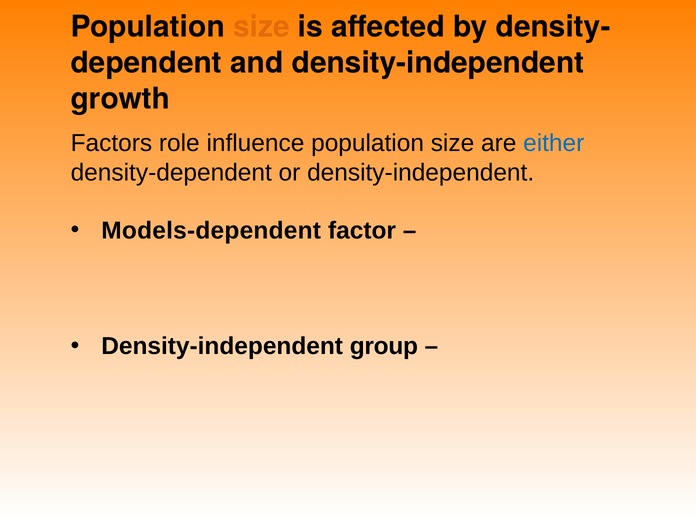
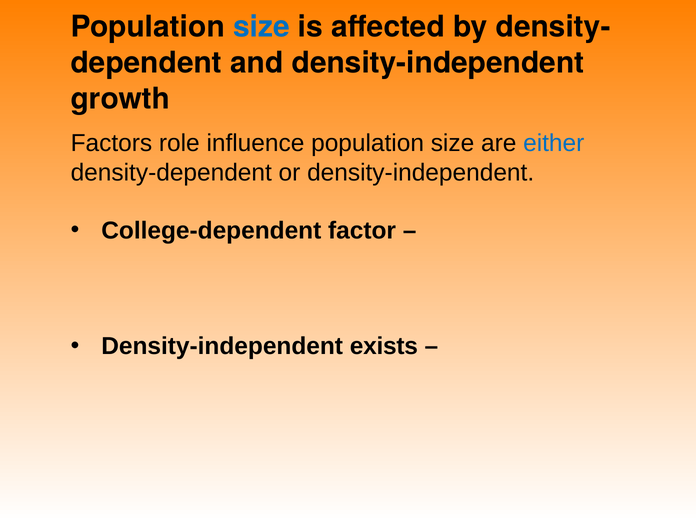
size at (261, 27) colour: orange -> blue
Models-dependent: Models-dependent -> College-dependent
group: group -> exists
